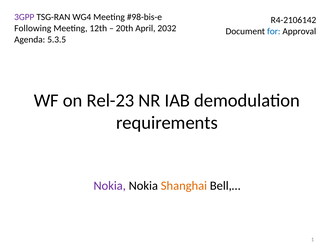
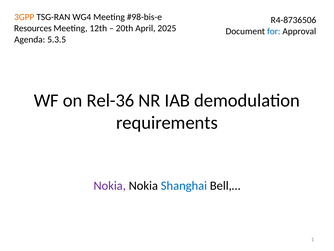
3GPP colour: purple -> orange
R4-2106142: R4-2106142 -> R4-8736506
Following: Following -> Resources
2032: 2032 -> 2025
Rel-23: Rel-23 -> Rel-36
Shanghai colour: orange -> blue
